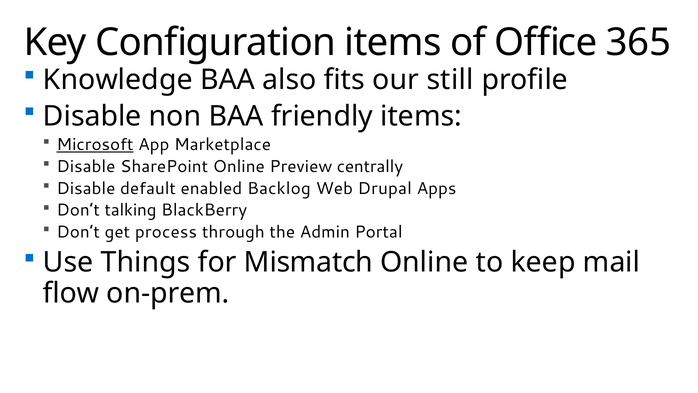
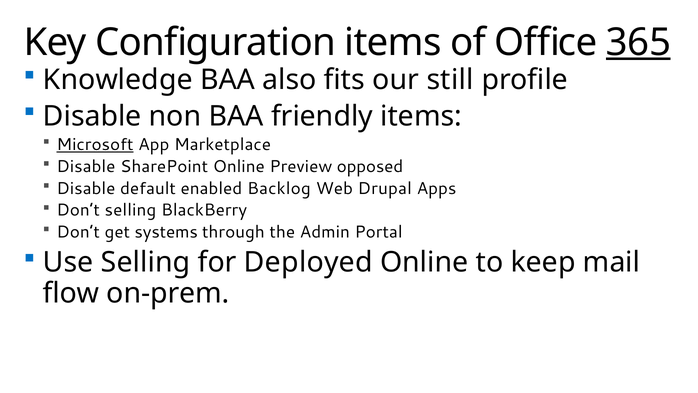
365 underline: none -> present
centrally: centrally -> opposed
Don’t talking: talking -> selling
process: process -> systems
Use Things: Things -> Selling
Mismatch: Mismatch -> Deployed
